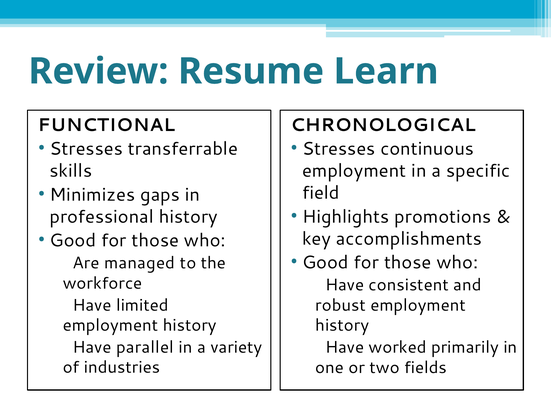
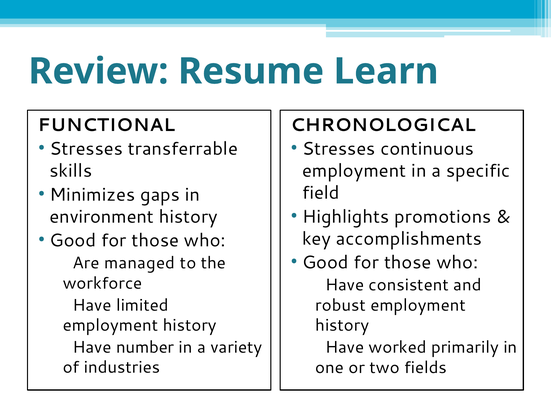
professional: professional -> environment
parallel: parallel -> number
